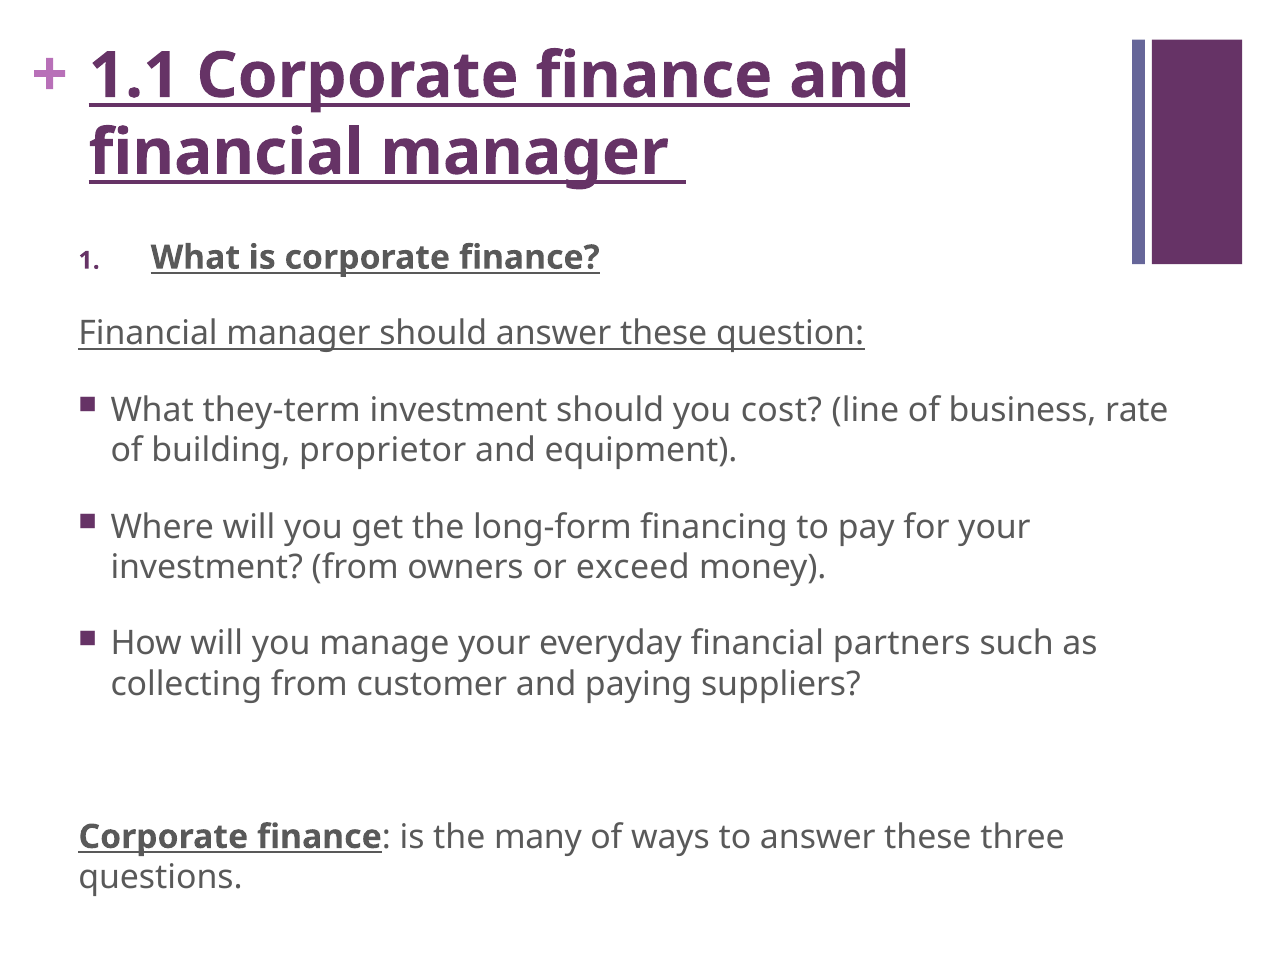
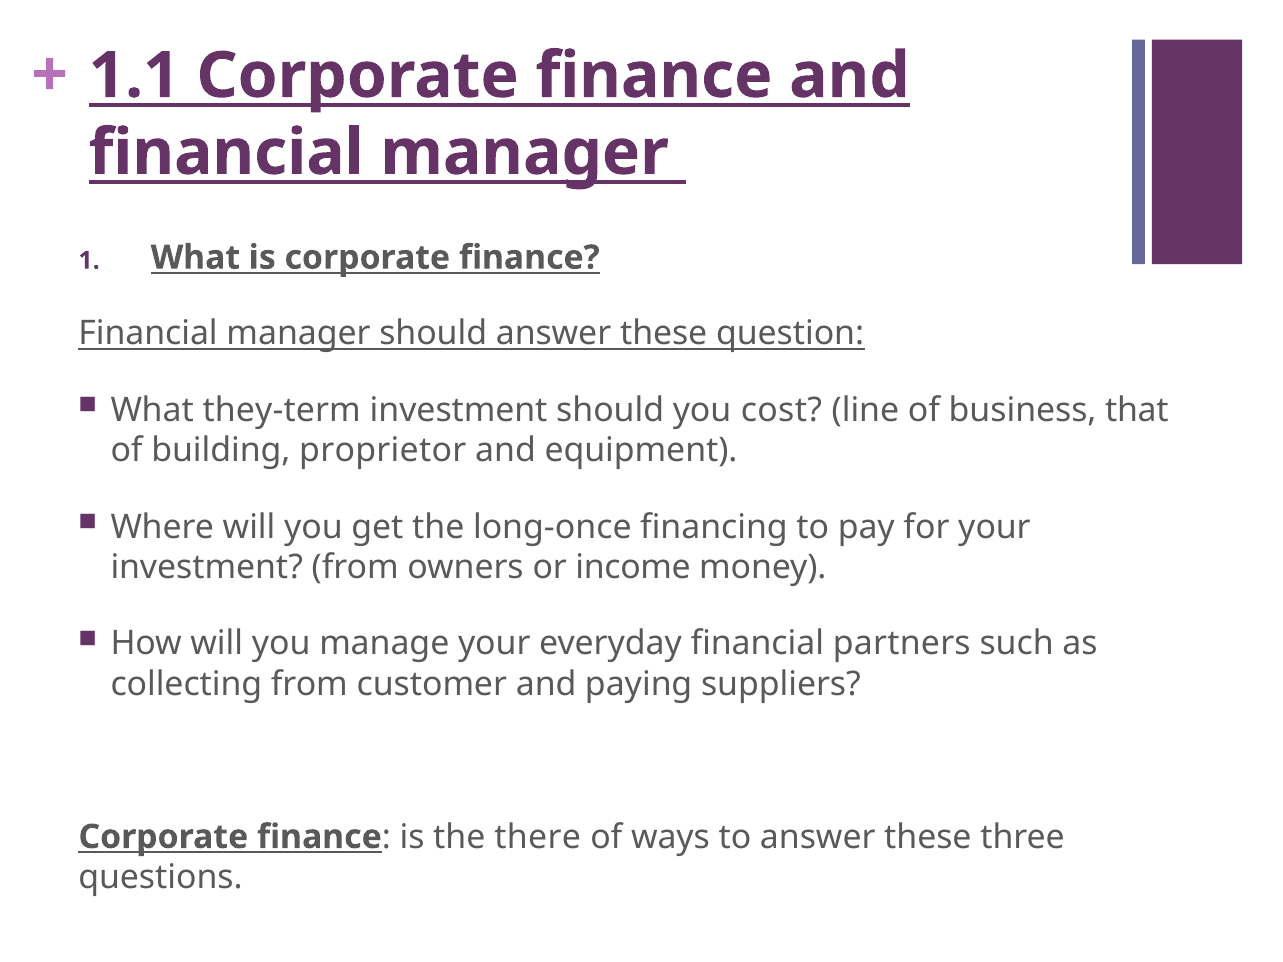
rate: rate -> that
long-form: long-form -> long-once
exceed: exceed -> income
many: many -> there
